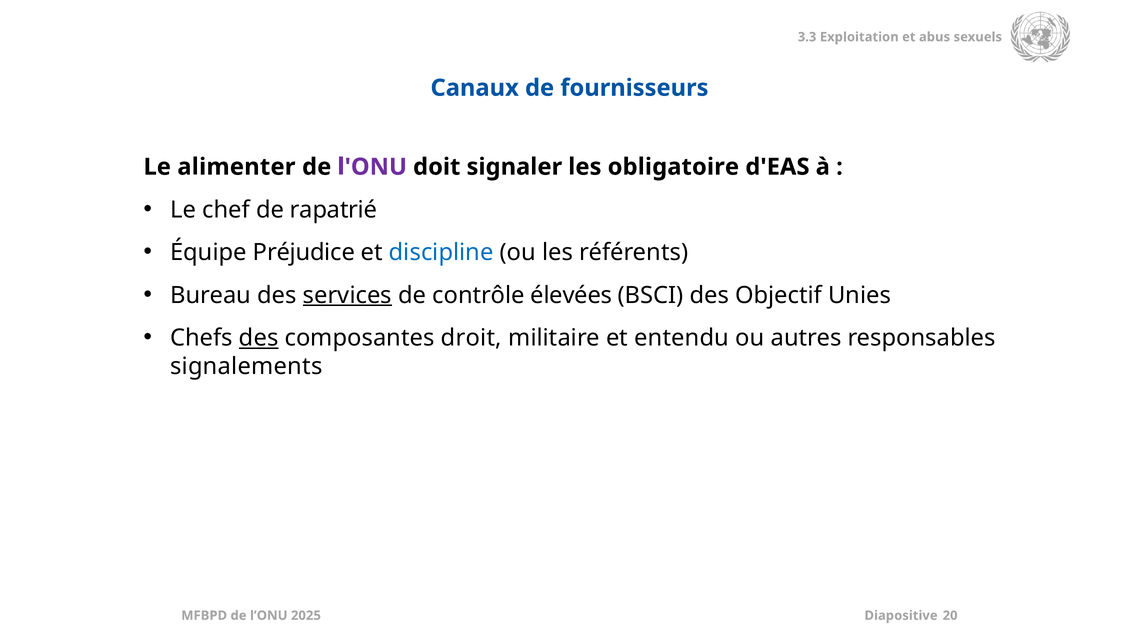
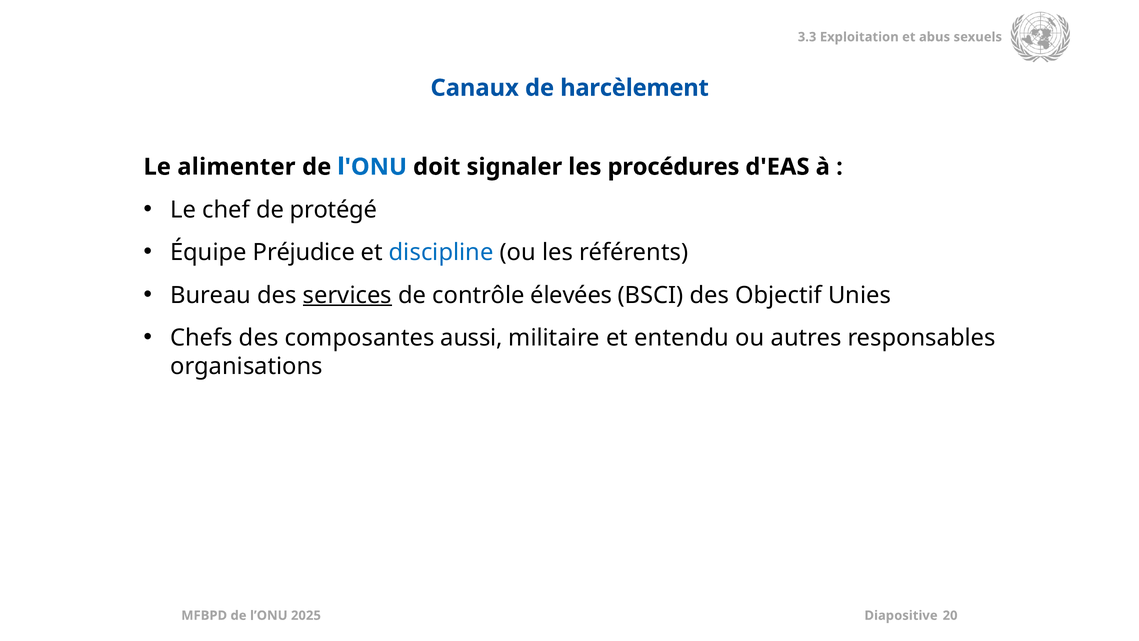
fournisseurs: fournisseurs -> harcèlement
l'ONU colour: purple -> blue
obligatoire: obligatoire -> procédures
rapatrié: rapatrié -> protégé
des at (259, 338) underline: present -> none
droit: droit -> aussi
signalements: signalements -> organisations
